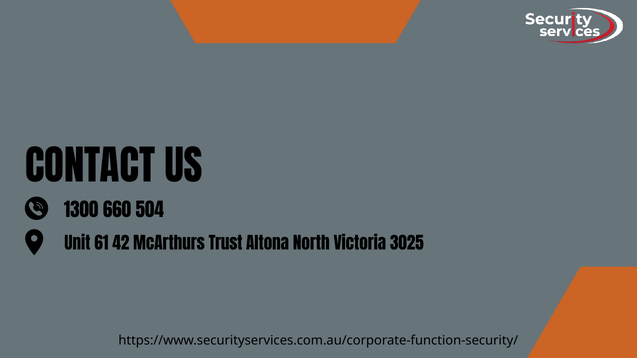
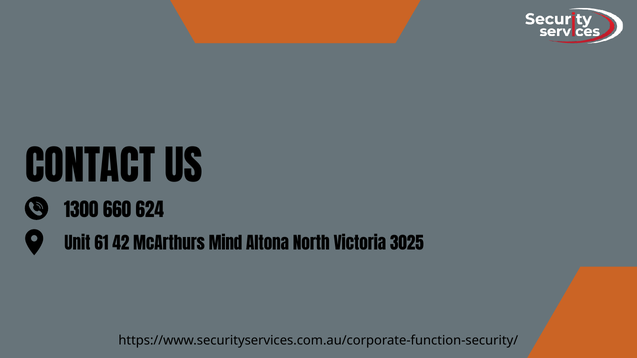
504: 504 -> 624
Trust: Trust -> Mind
